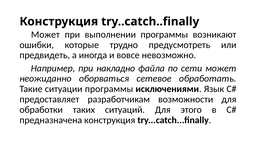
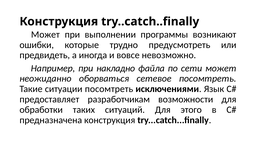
сетевое обработать: обработать -> посомтреть
ситуации программы: программы -> посомтреть
